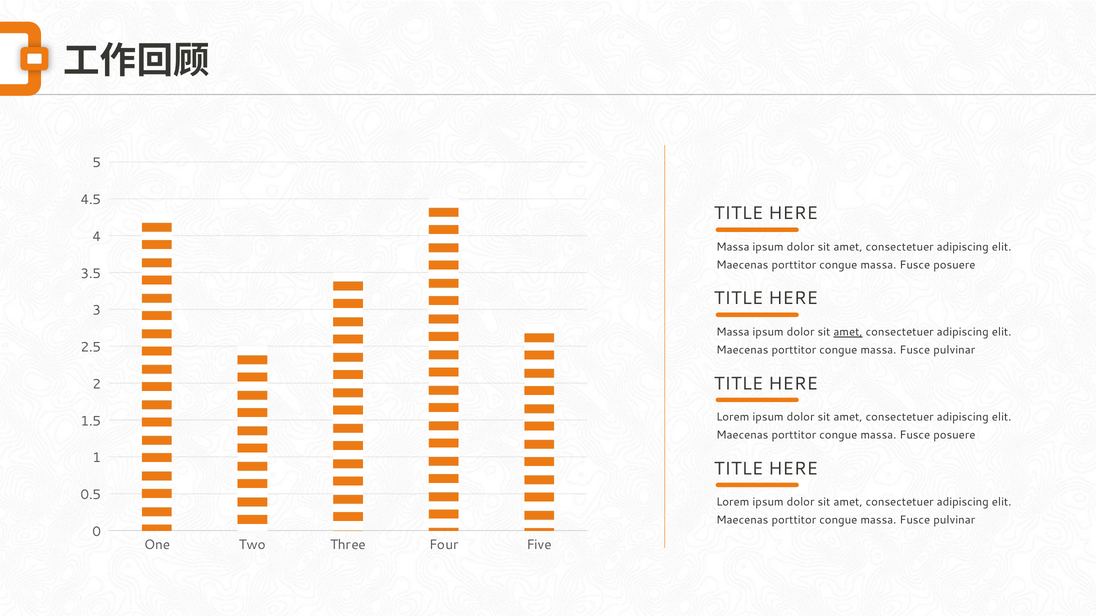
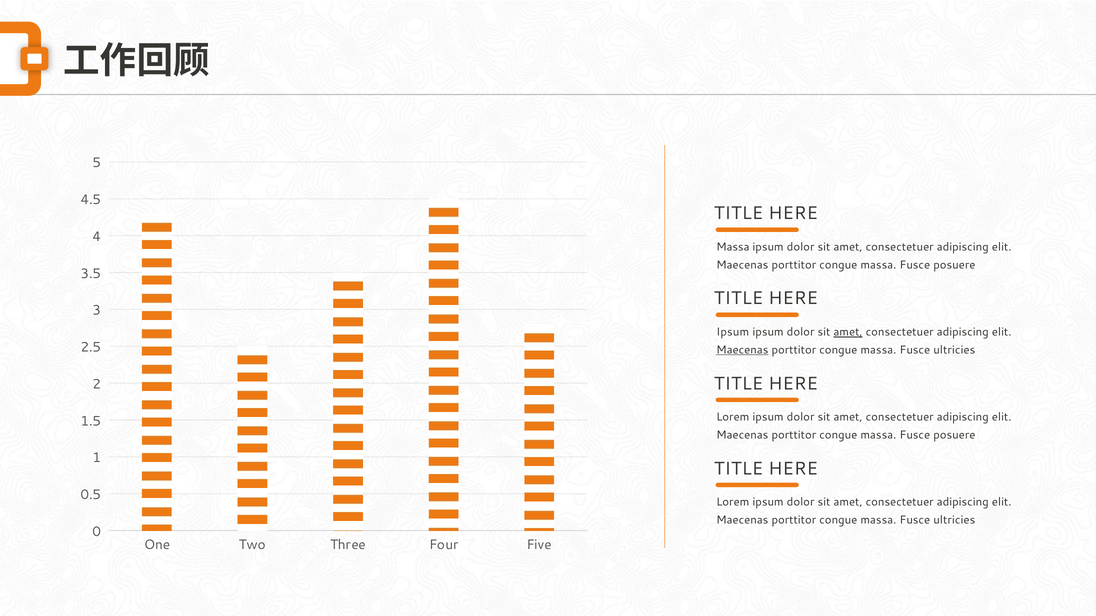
Massa at (733, 332): Massa -> Ipsum
Maecenas at (742, 350) underline: none -> present
pulvinar at (954, 350): pulvinar -> ultricies
pulvinar at (954, 520): pulvinar -> ultricies
